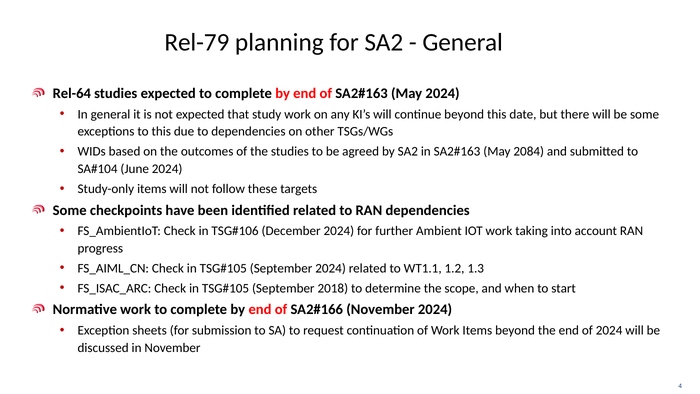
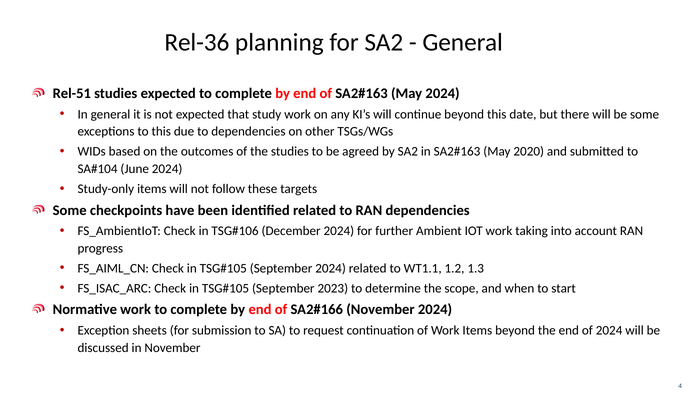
Rel-79: Rel-79 -> Rel-36
Rel-64: Rel-64 -> Rel-51
2084: 2084 -> 2020
2018: 2018 -> 2023
